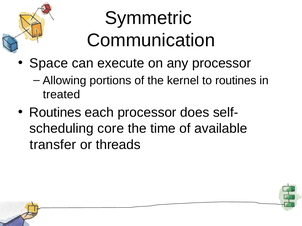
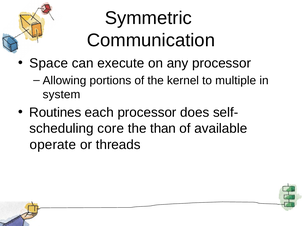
to routines: routines -> multiple
treated: treated -> system
time: time -> than
transfer: transfer -> operate
